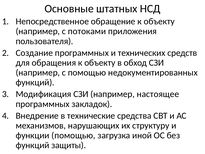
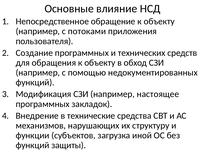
штатных: штатных -> влияние
функции помощью: помощью -> субъектов
